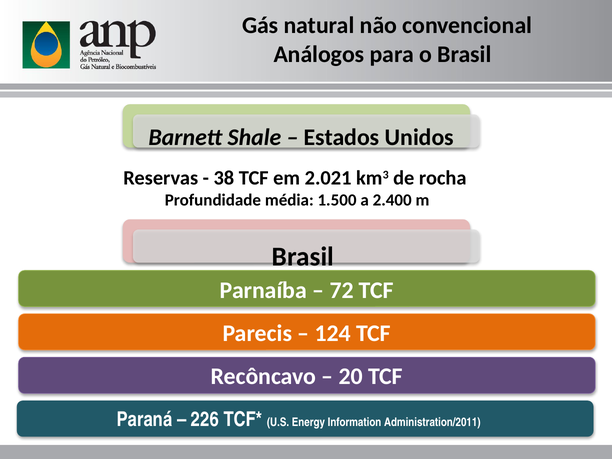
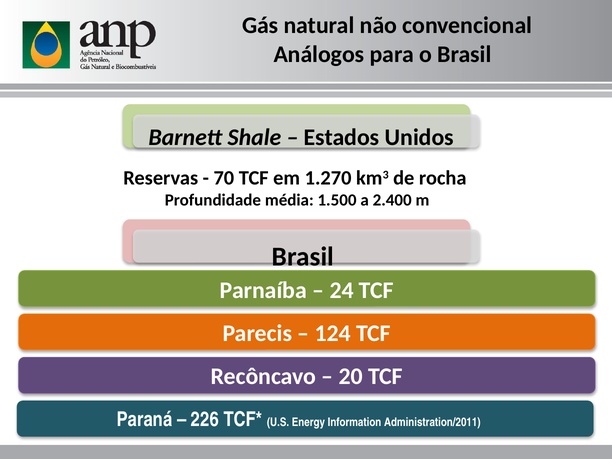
38: 38 -> 70
2.021: 2.021 -> 1.270
72: 72 -> 24
